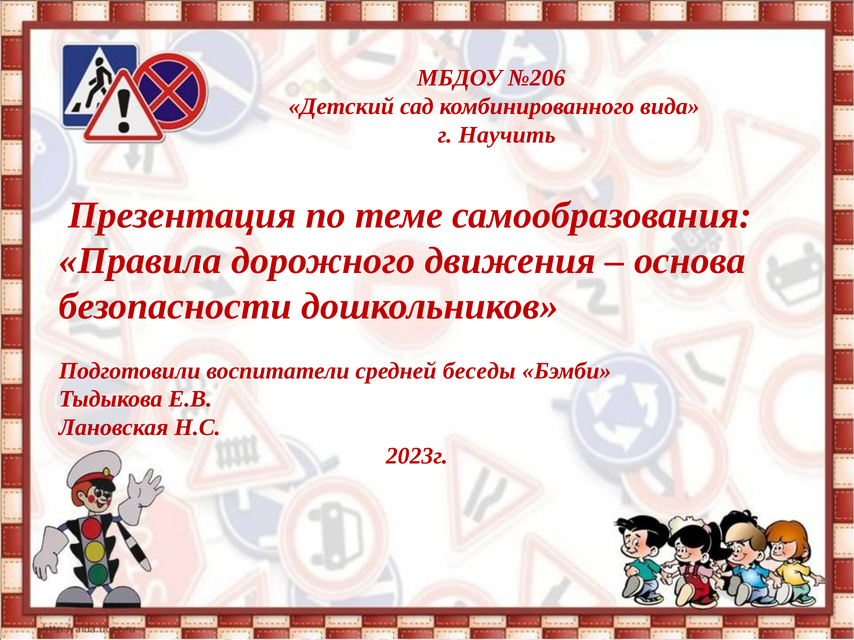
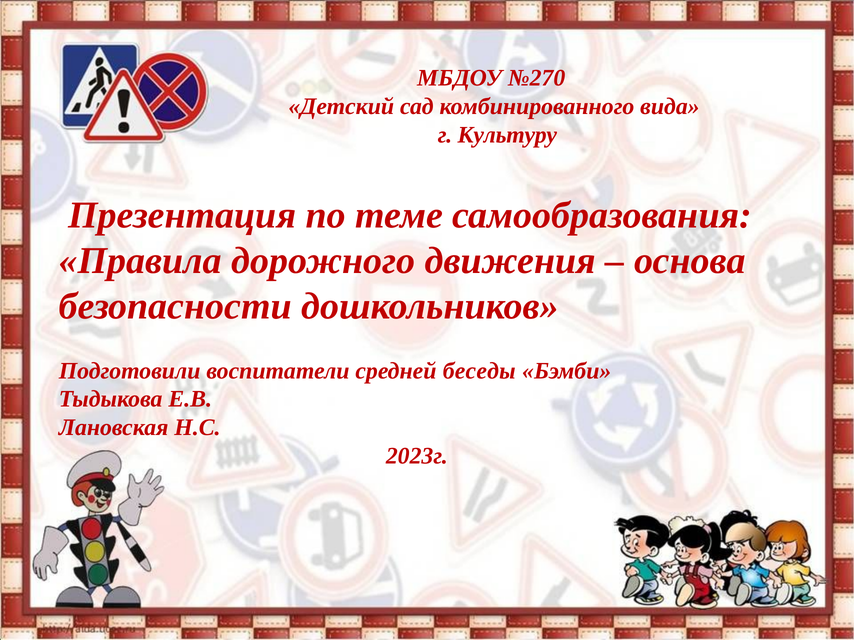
№206: №206 -> №270
Научить: Научить -> Культуру
